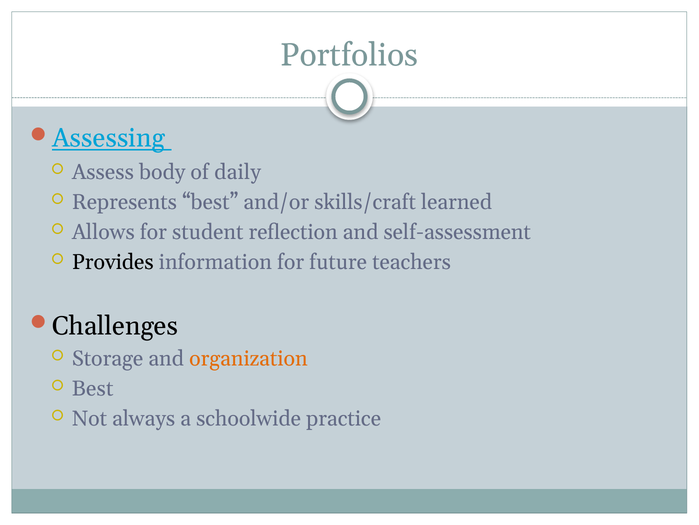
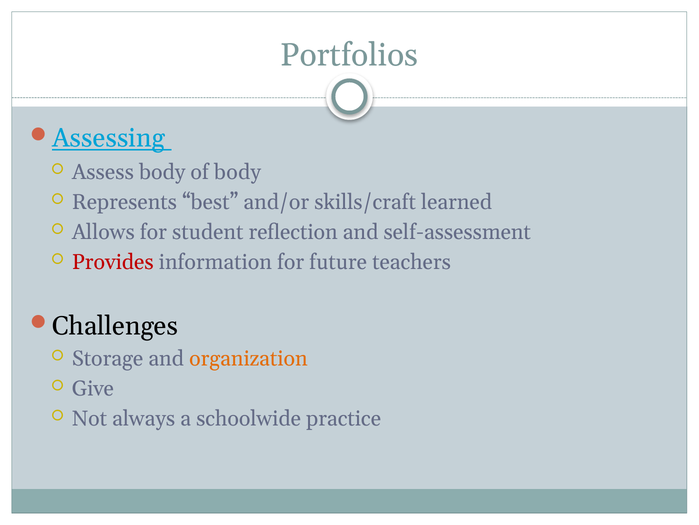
of daily: daily -> body
Provides colour: black -> red
Best at (93, 388): Best -> Give
